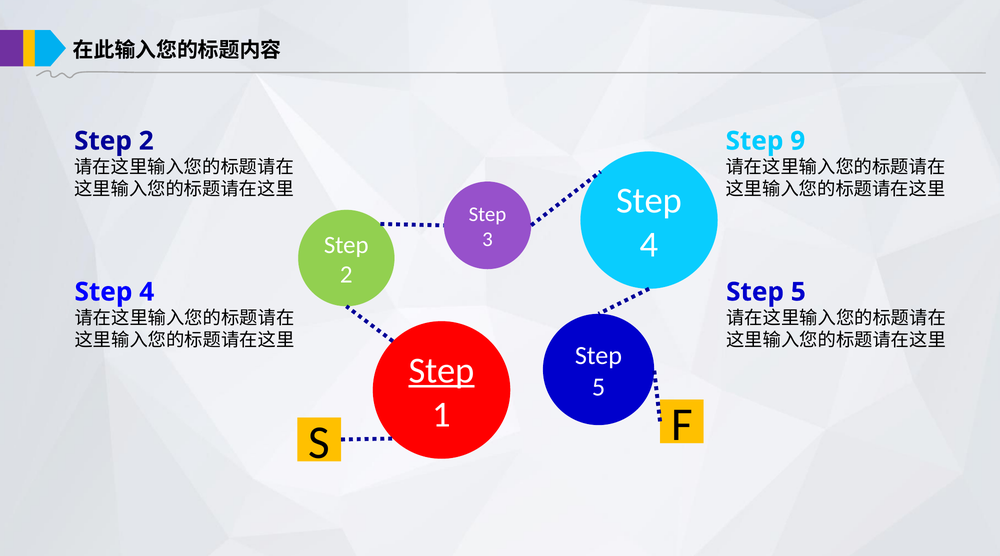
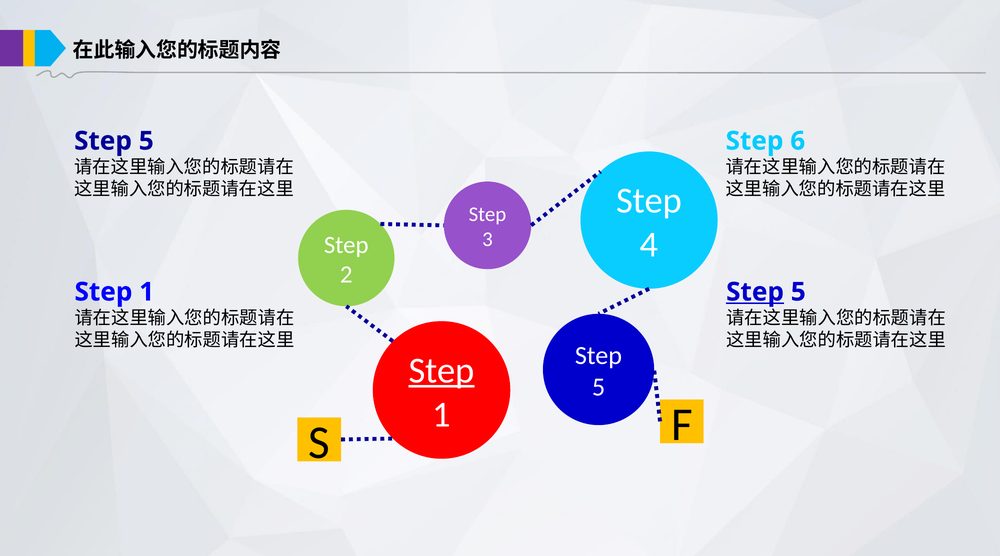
2 at (146, 141): 2 -> 5
9: 9 -> 6
4 at (147, 292): 4 -> 1
Step at (755, 292) underline: none -> present
